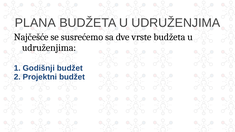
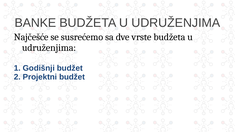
PLANA: PLANA -> BANKE
